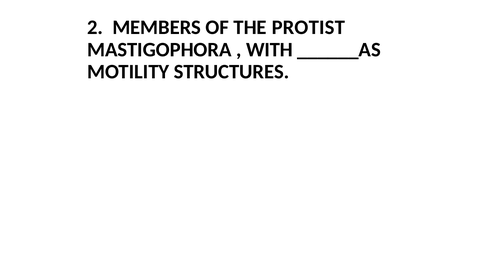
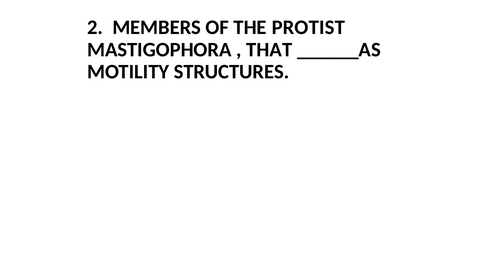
WITH: WITH -> THAT
